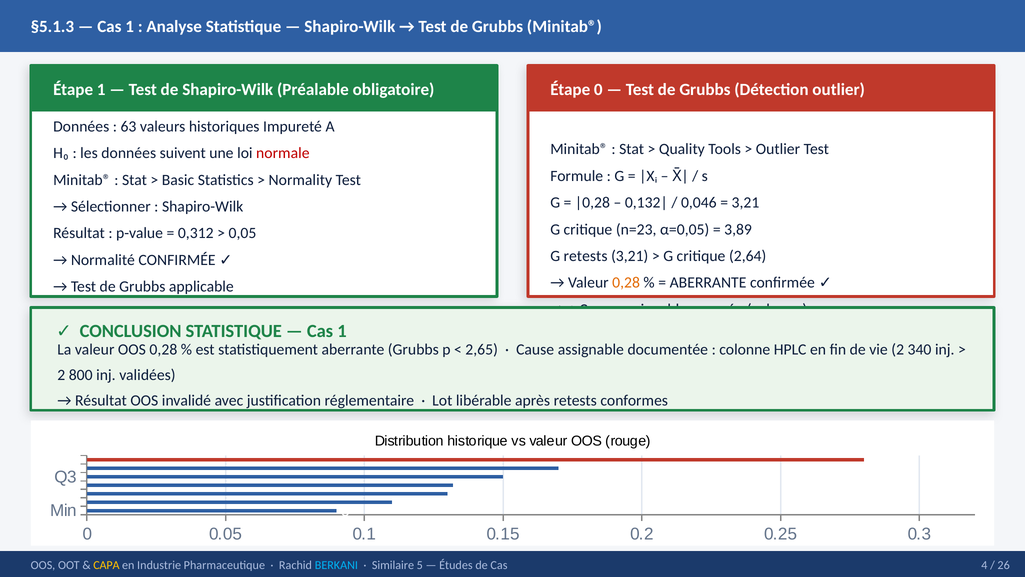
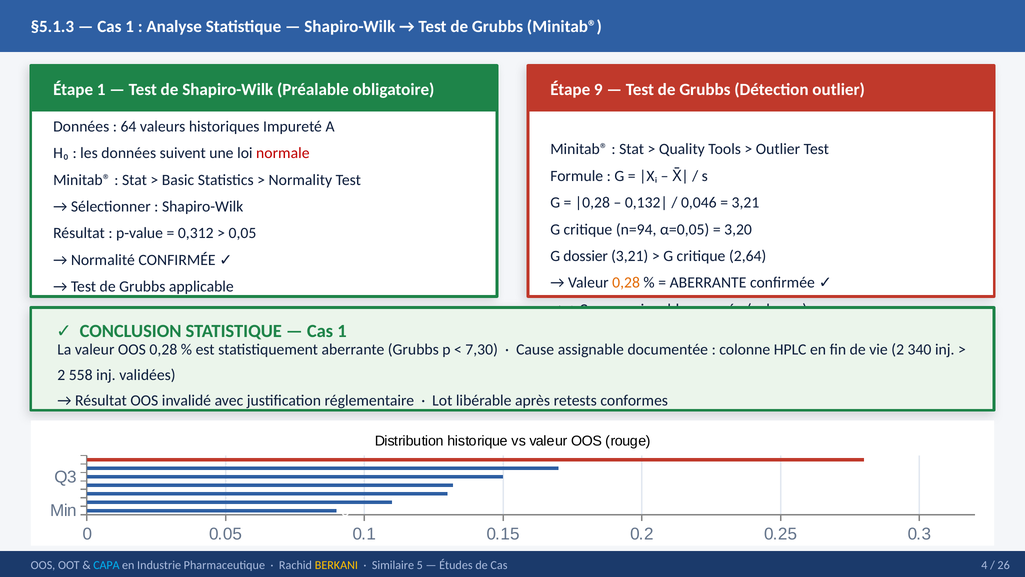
Étape 0: 0 -> 9
63: 63 -> 64
n=23: n=23 -> n=94
3,89: 3,89 -> 3,20
G retests: retests -> dossier
2,65: 2,65 -> 7,30
800: 800 -> 558
CAPA colour: yellow -> light blue
BERKANI colour: light blue -> yellow
